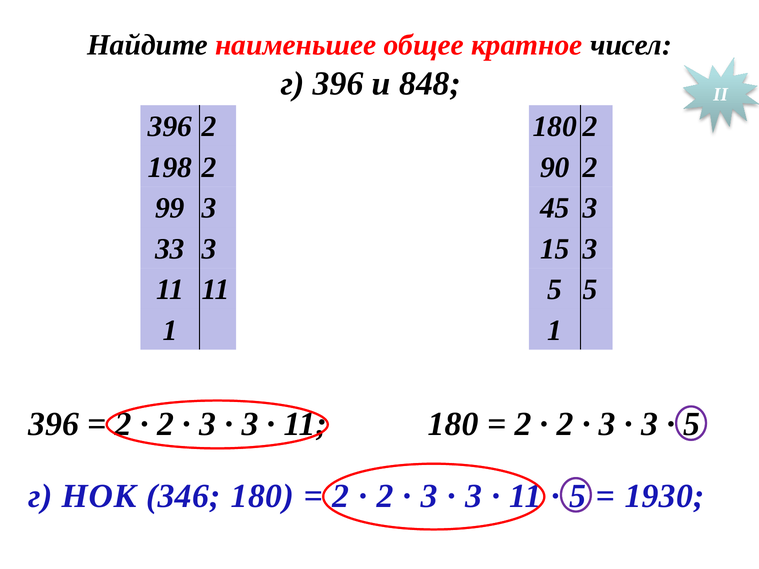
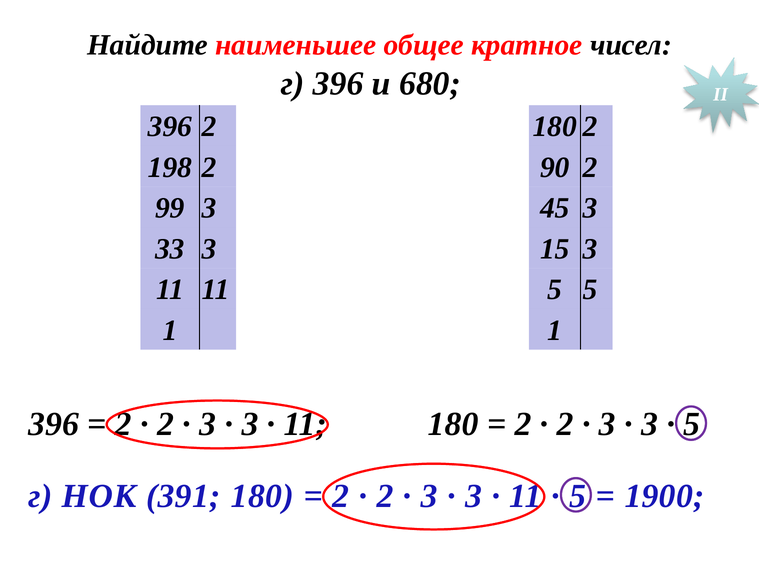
848: 848 -> 680
346: 346 -> 391
1930: 1930 -> 1900
